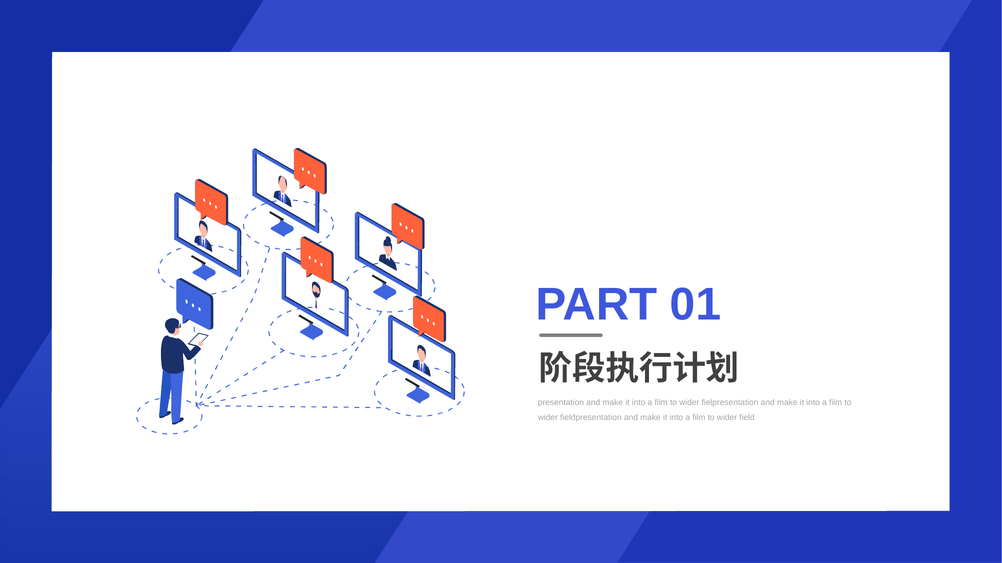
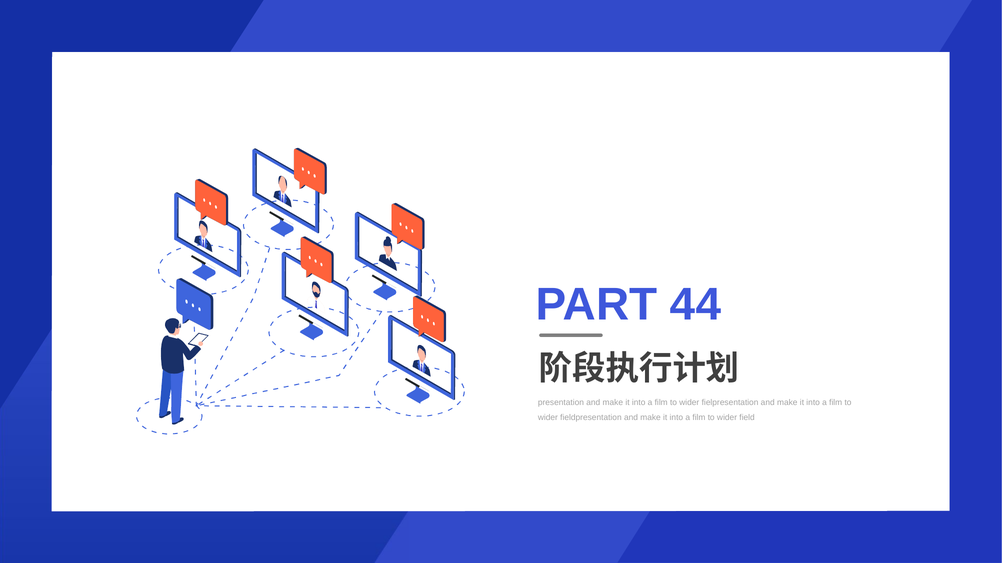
01: 01 -> 44
